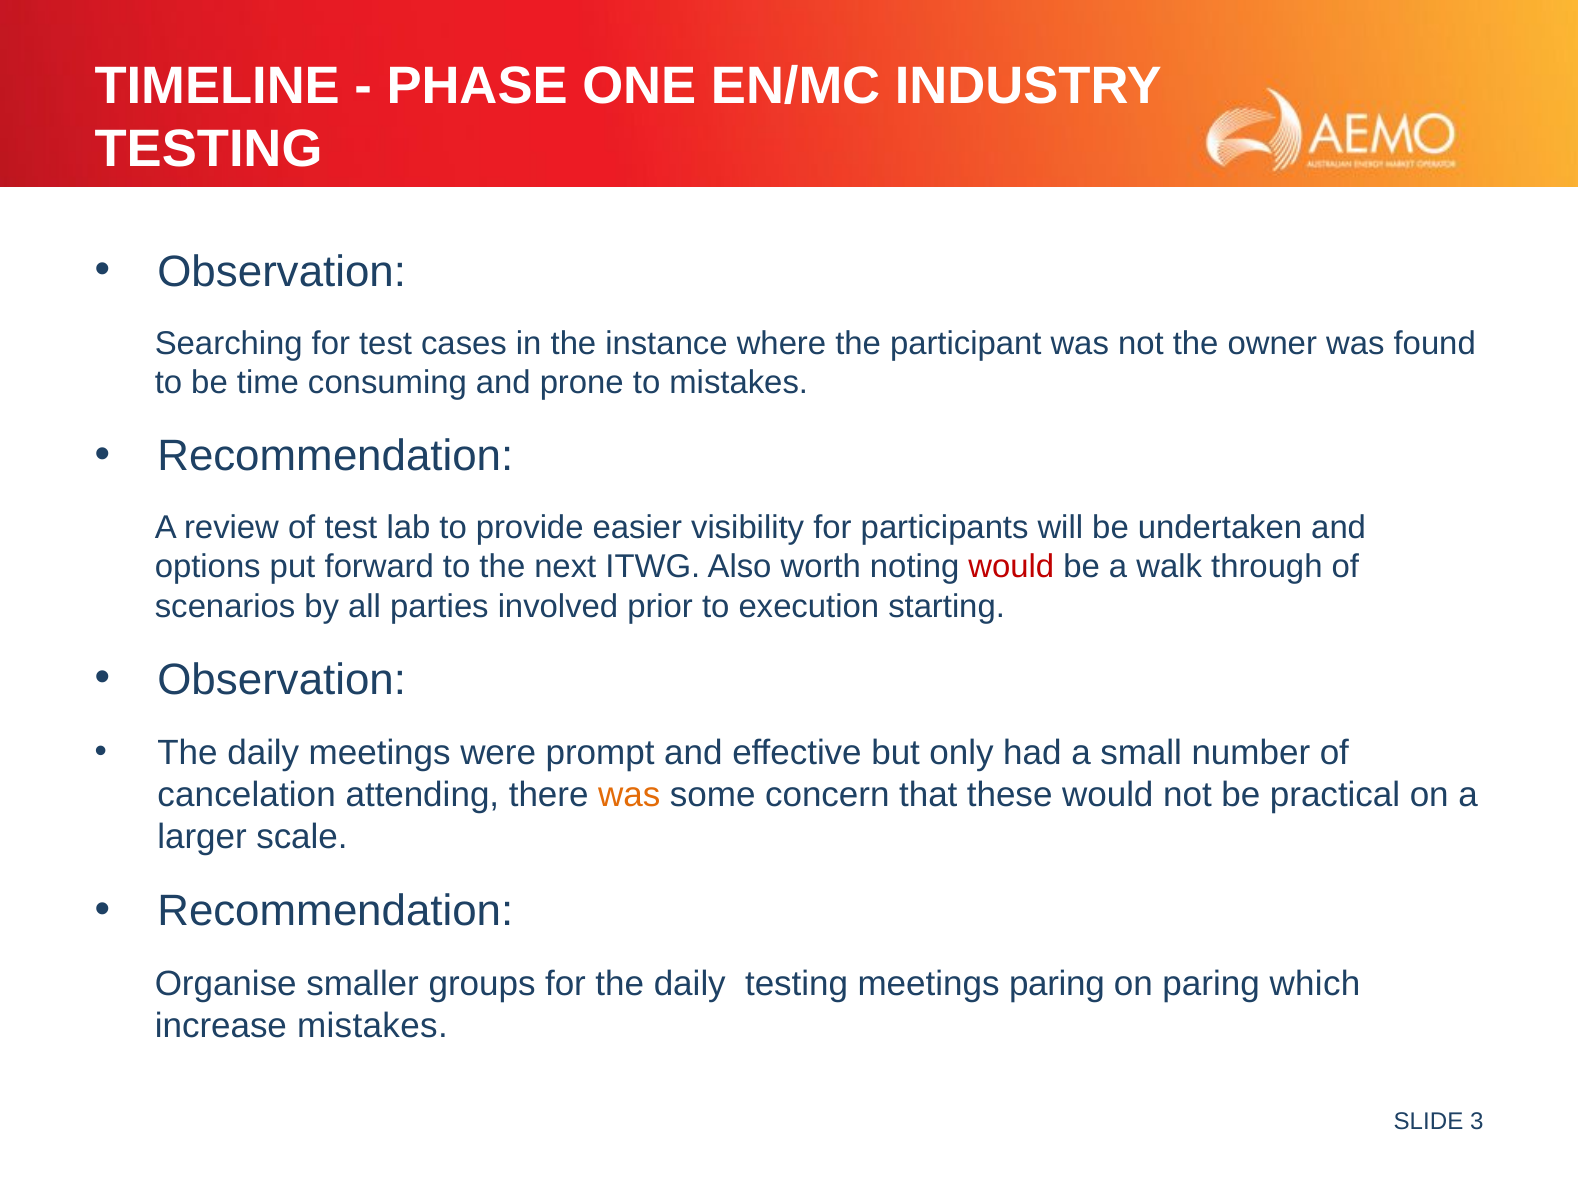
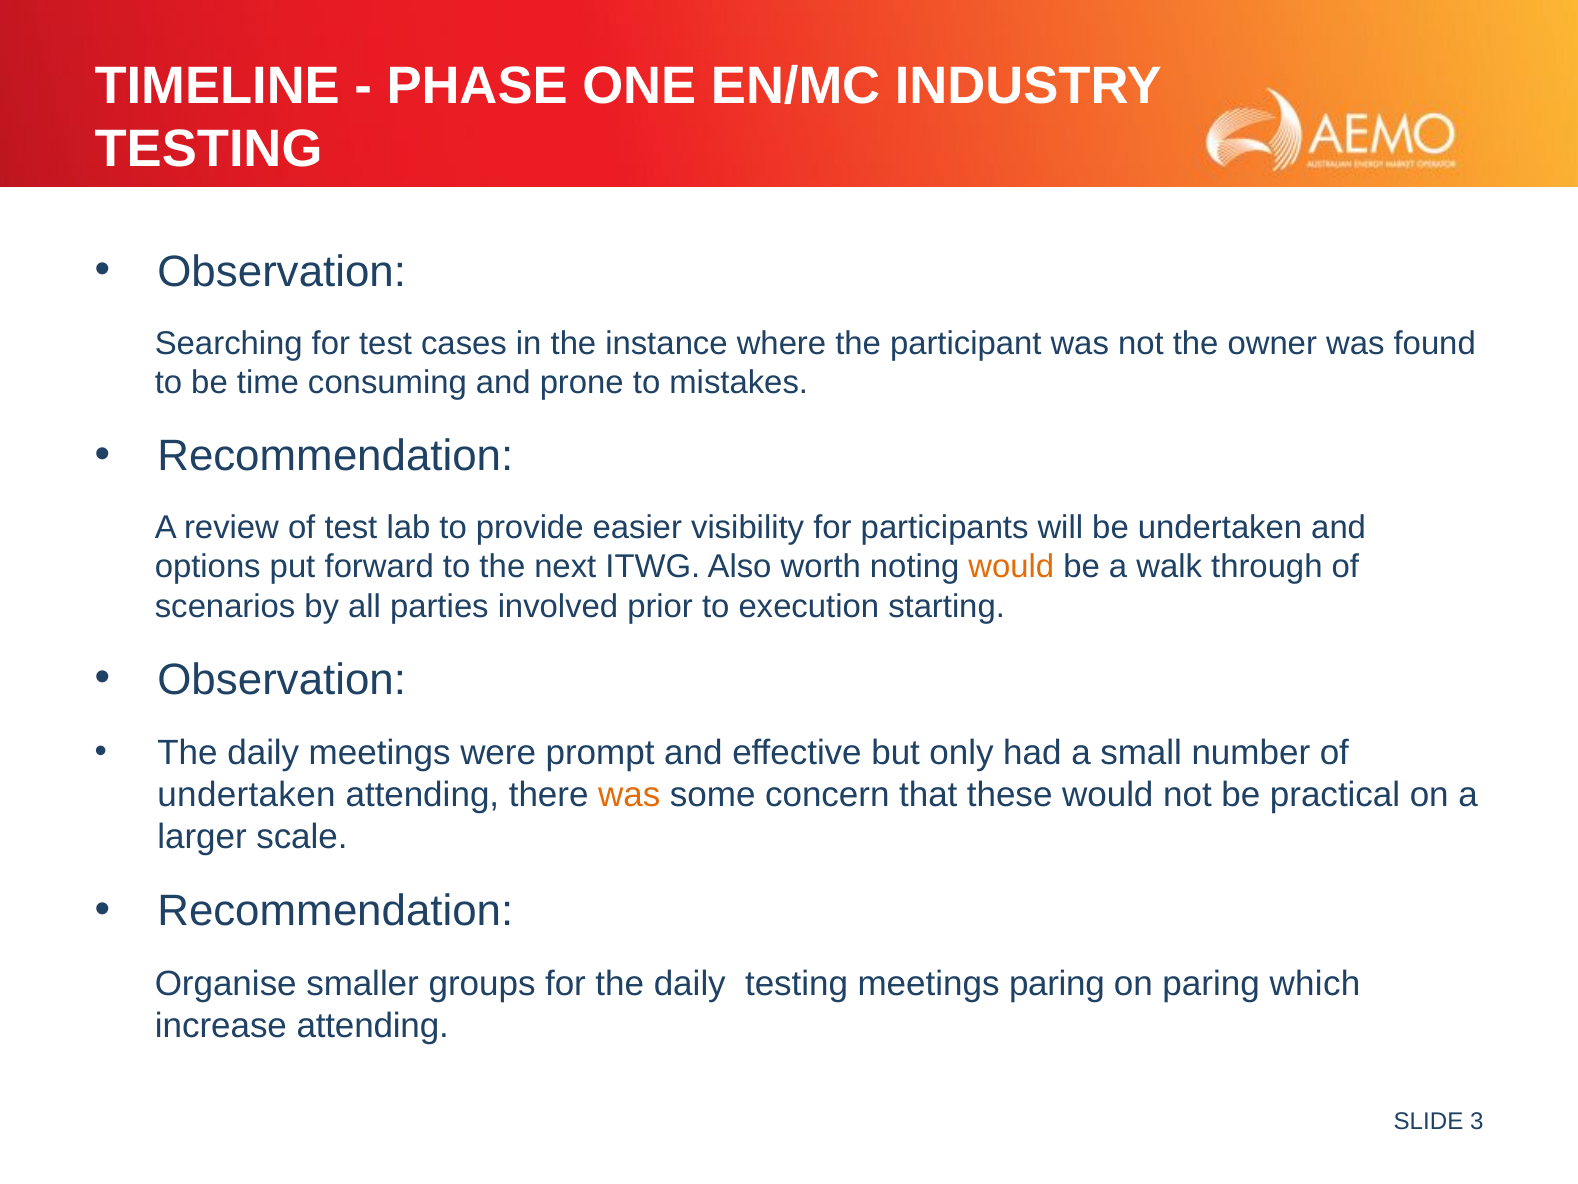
would at (1011, 567) colour: red -> orange
cancelation at (247, 794): cancelation -> undertaken
increase mistakes: mistakes -> attending
